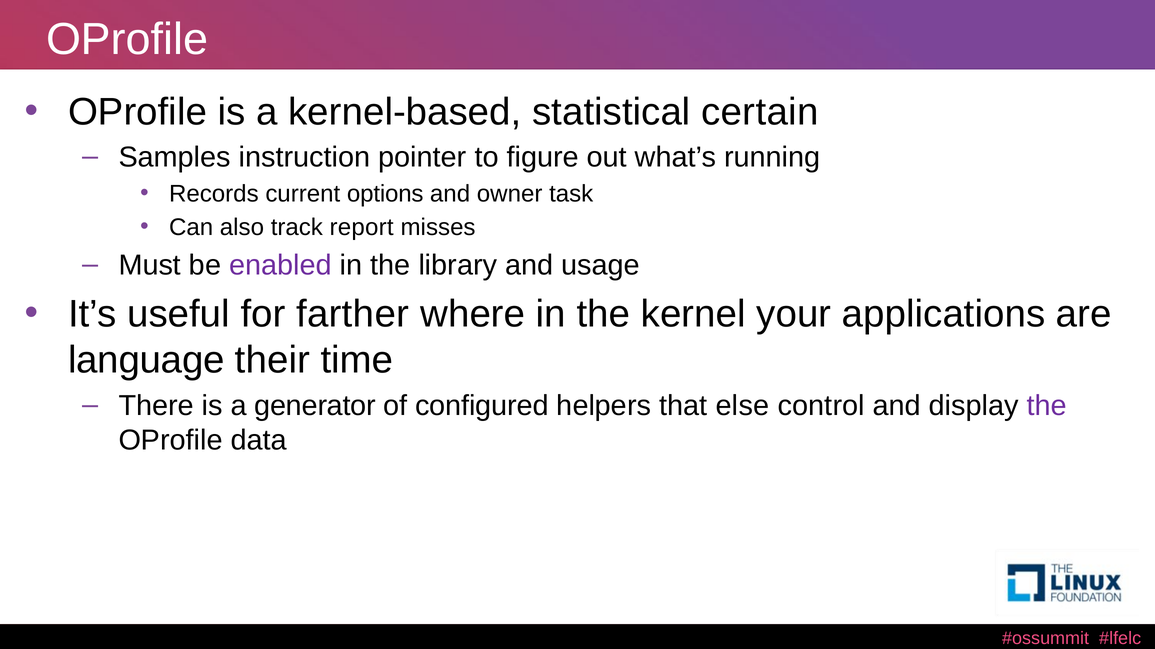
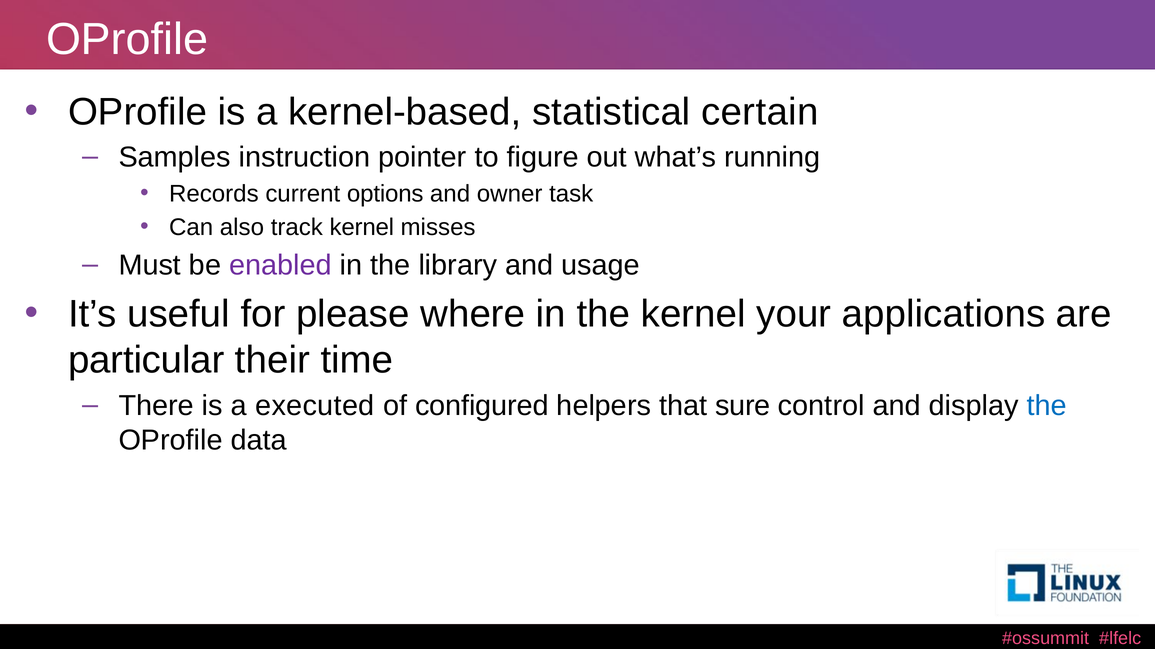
track report: report -> kernel
farther: farther -> please
language: language -> particular
generator: generator -> executed
else: else -> sure
the at (1047, 406) colour: purple -> blue
